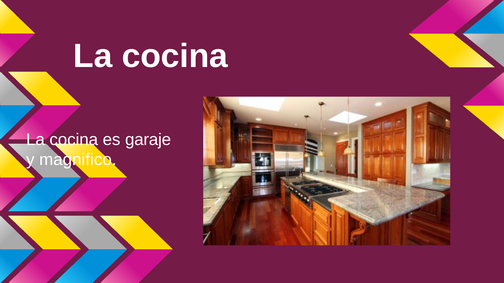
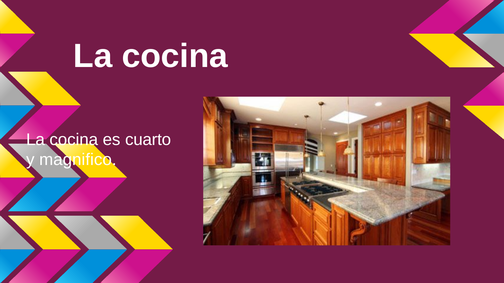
garaje: garaje -> cuarto
